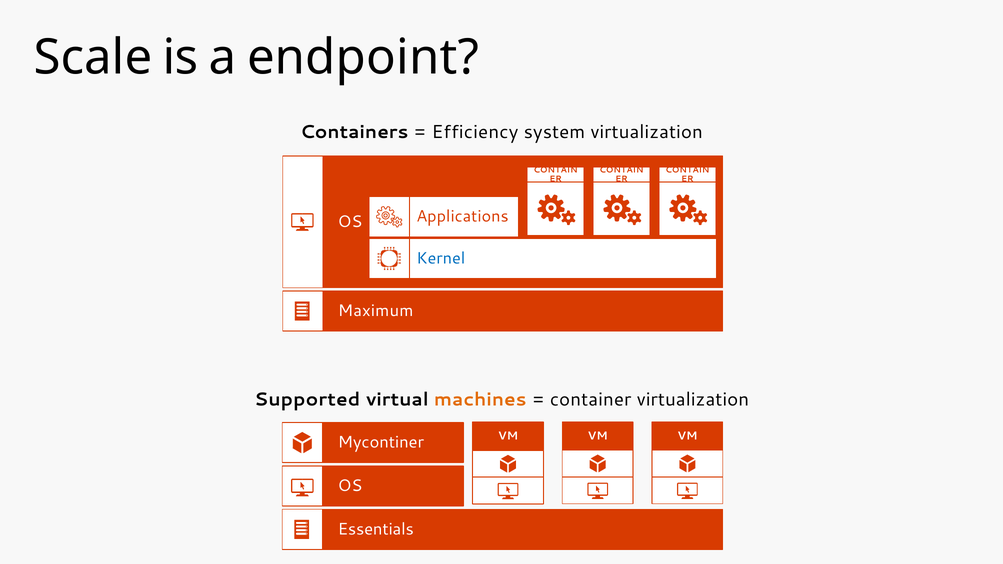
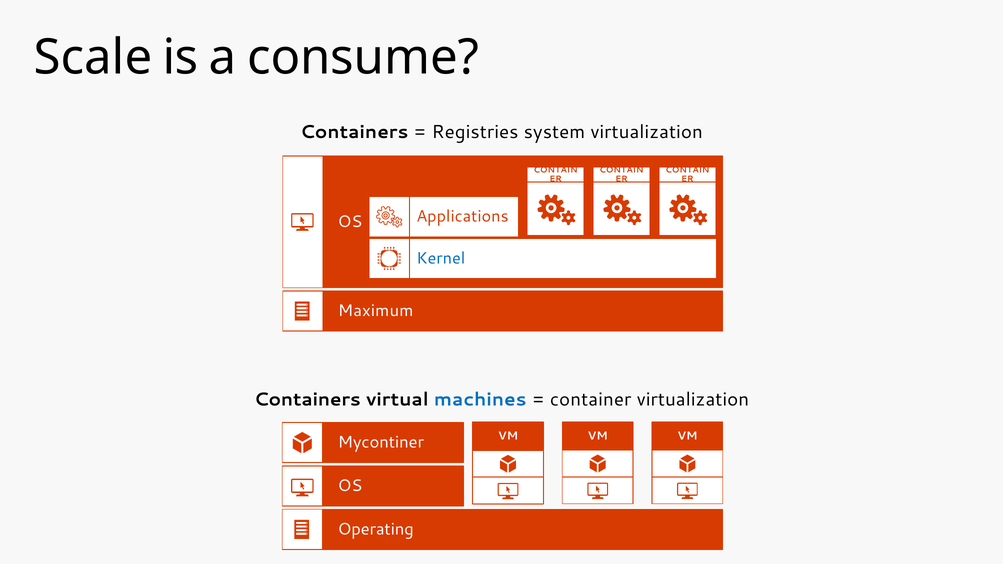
endpoint: endpoint -> consume
Efficiency: Efficiency -> Registries
Supported at (307, 399): Supported -> Containers
machines colour: orange -> blue
Essentials: Essentials -> Operating
